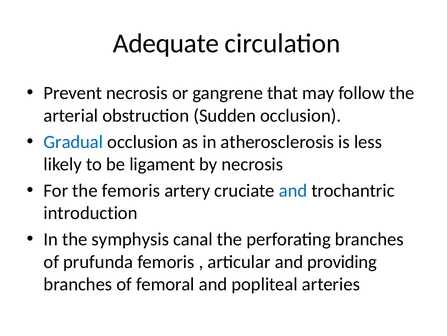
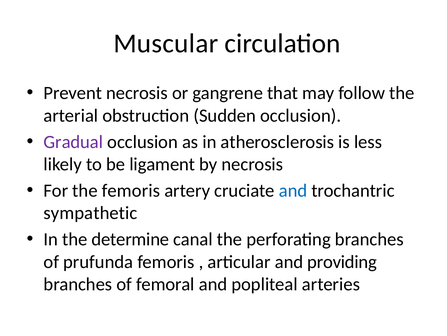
Adequate: Adequate -> Muscular
Gradual colour: blue -> purple
introduction: introduction -> sympathetic
symphysis: symphysis -> determine
